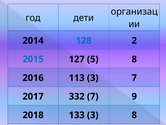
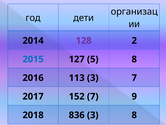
128 colour: blue -> purple
332: 332 -> 152
133: 133 -> 836
